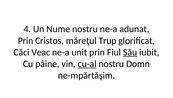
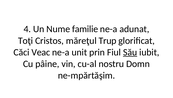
Nume nostru: nostru -> familie
Prin at (26, 40): Prin -> Toţi
cu-al underline: present -> none
